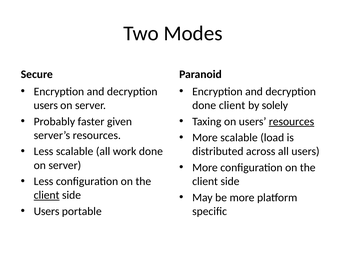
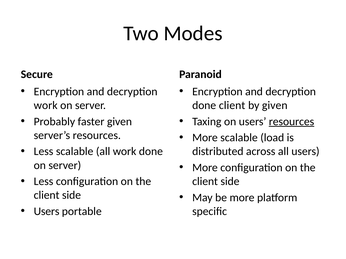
users at (46, 106): users -> work
by solely: solely -> given
client at (47, 196) underline: present -> none
